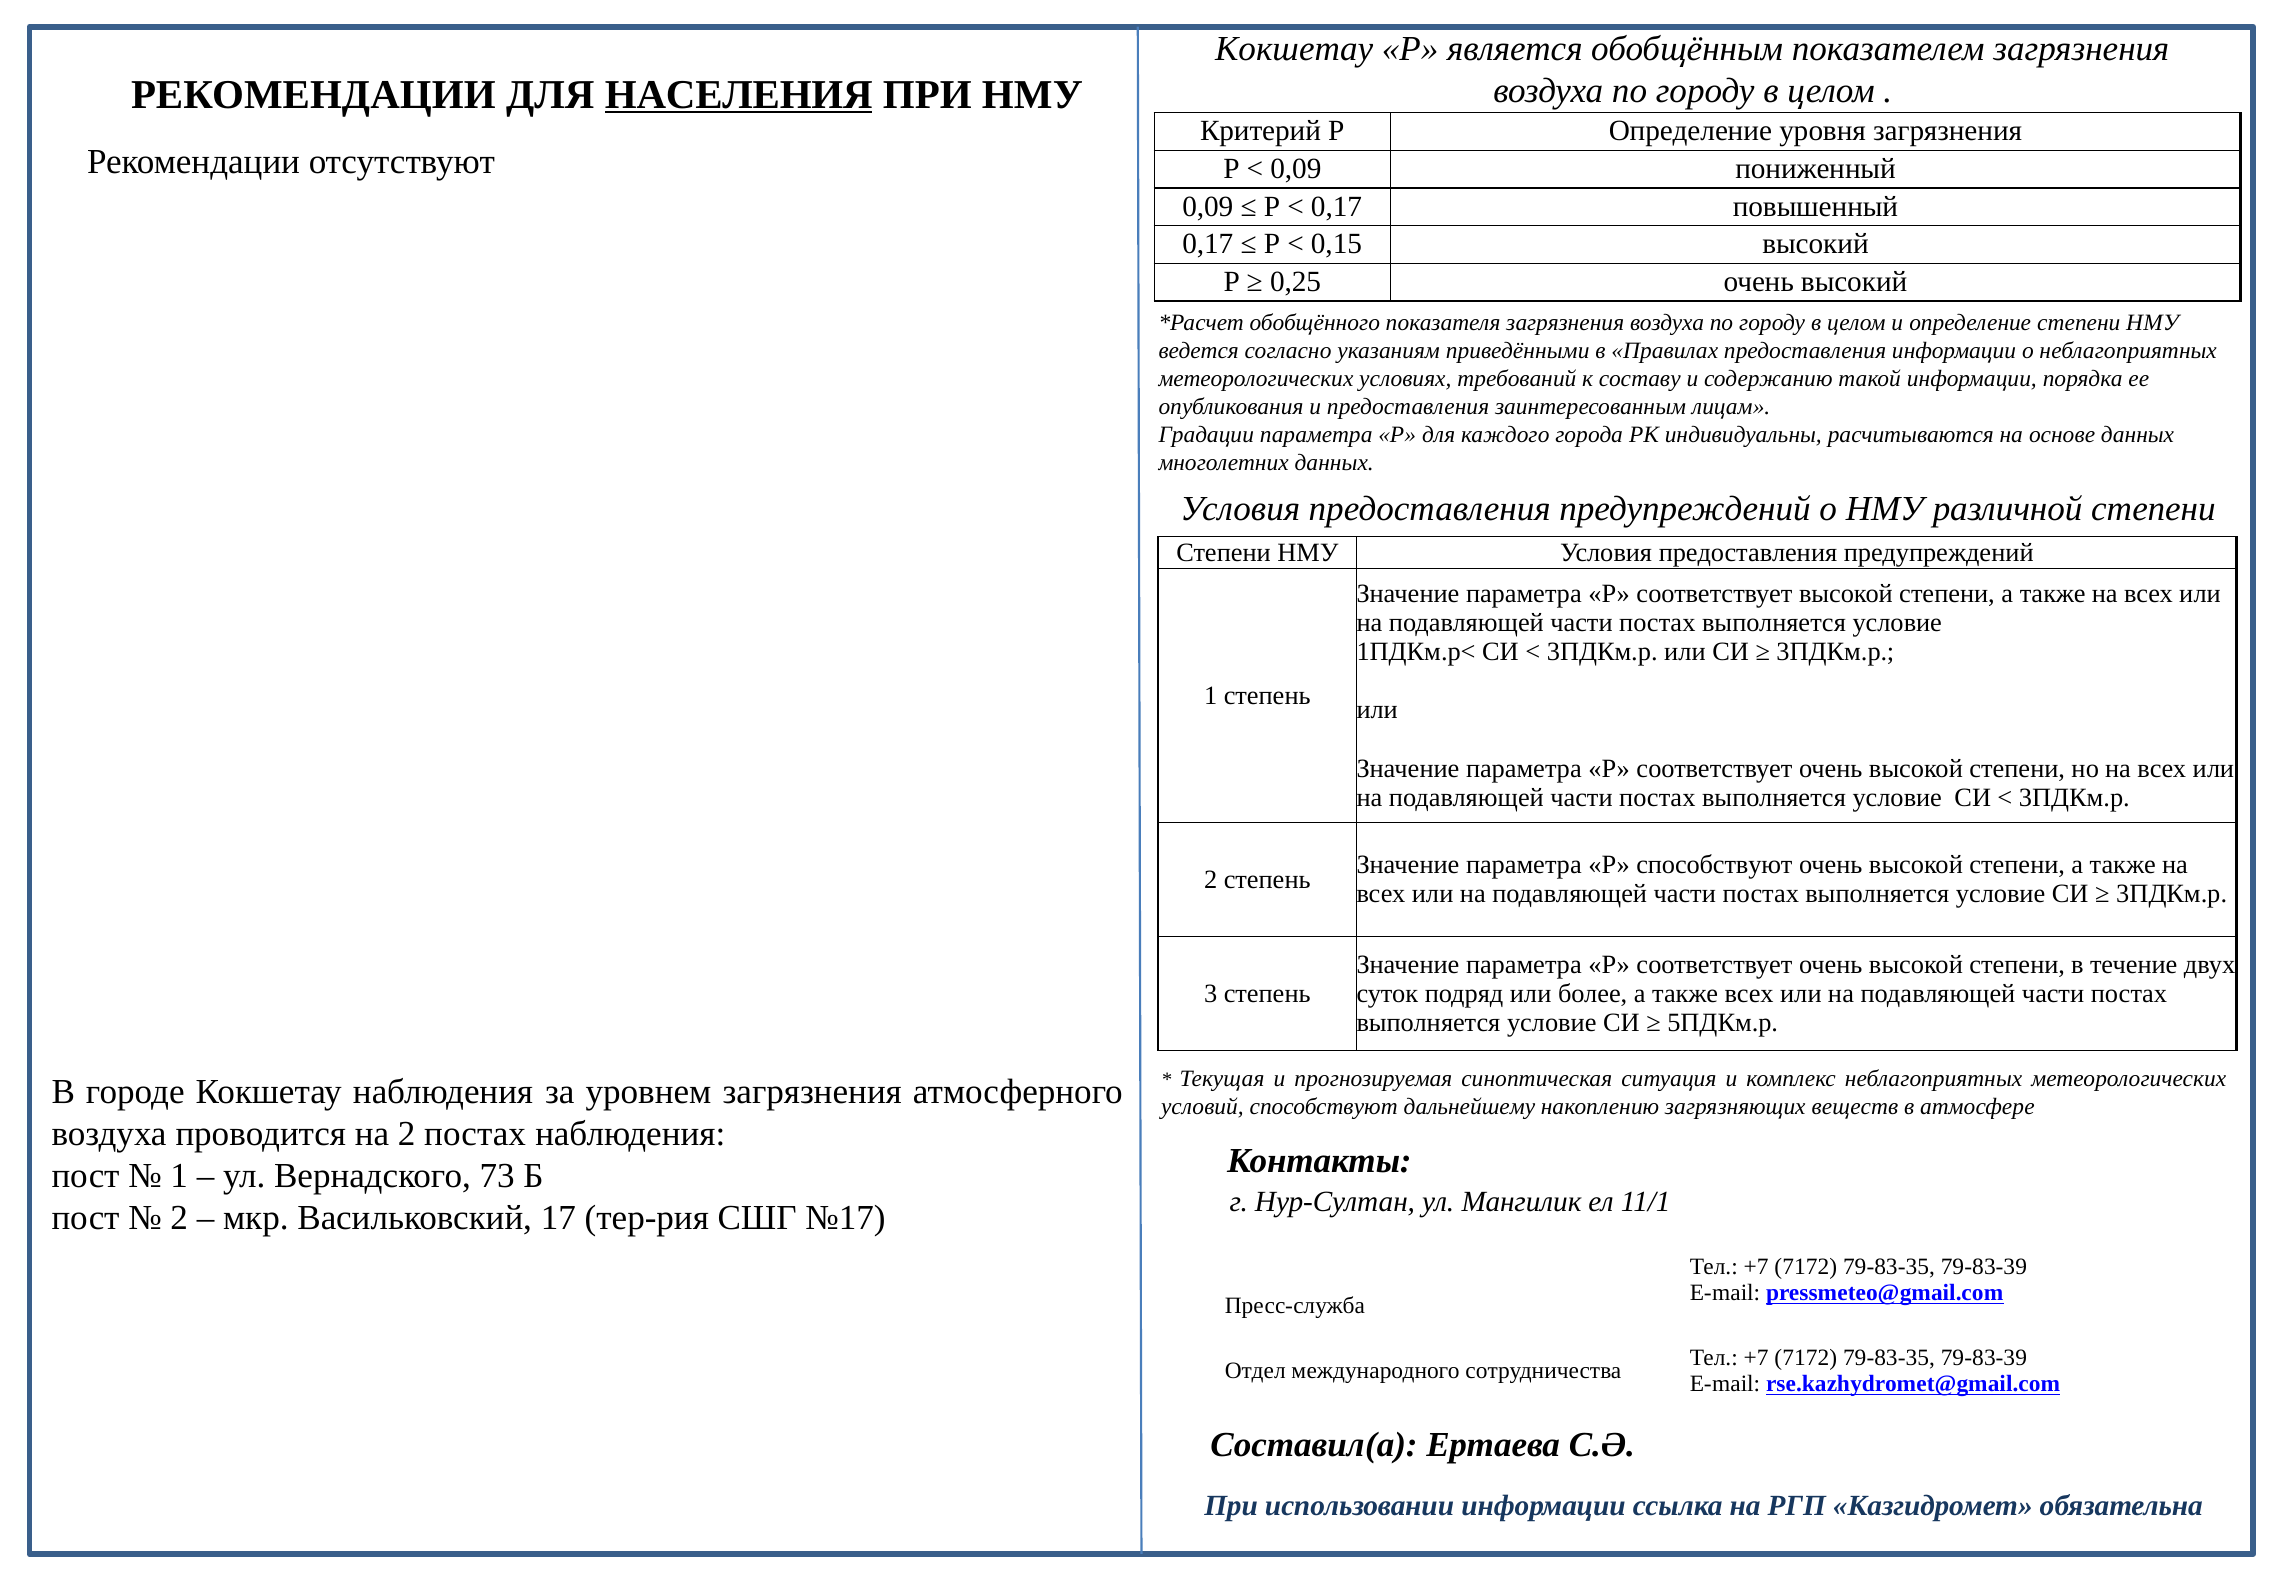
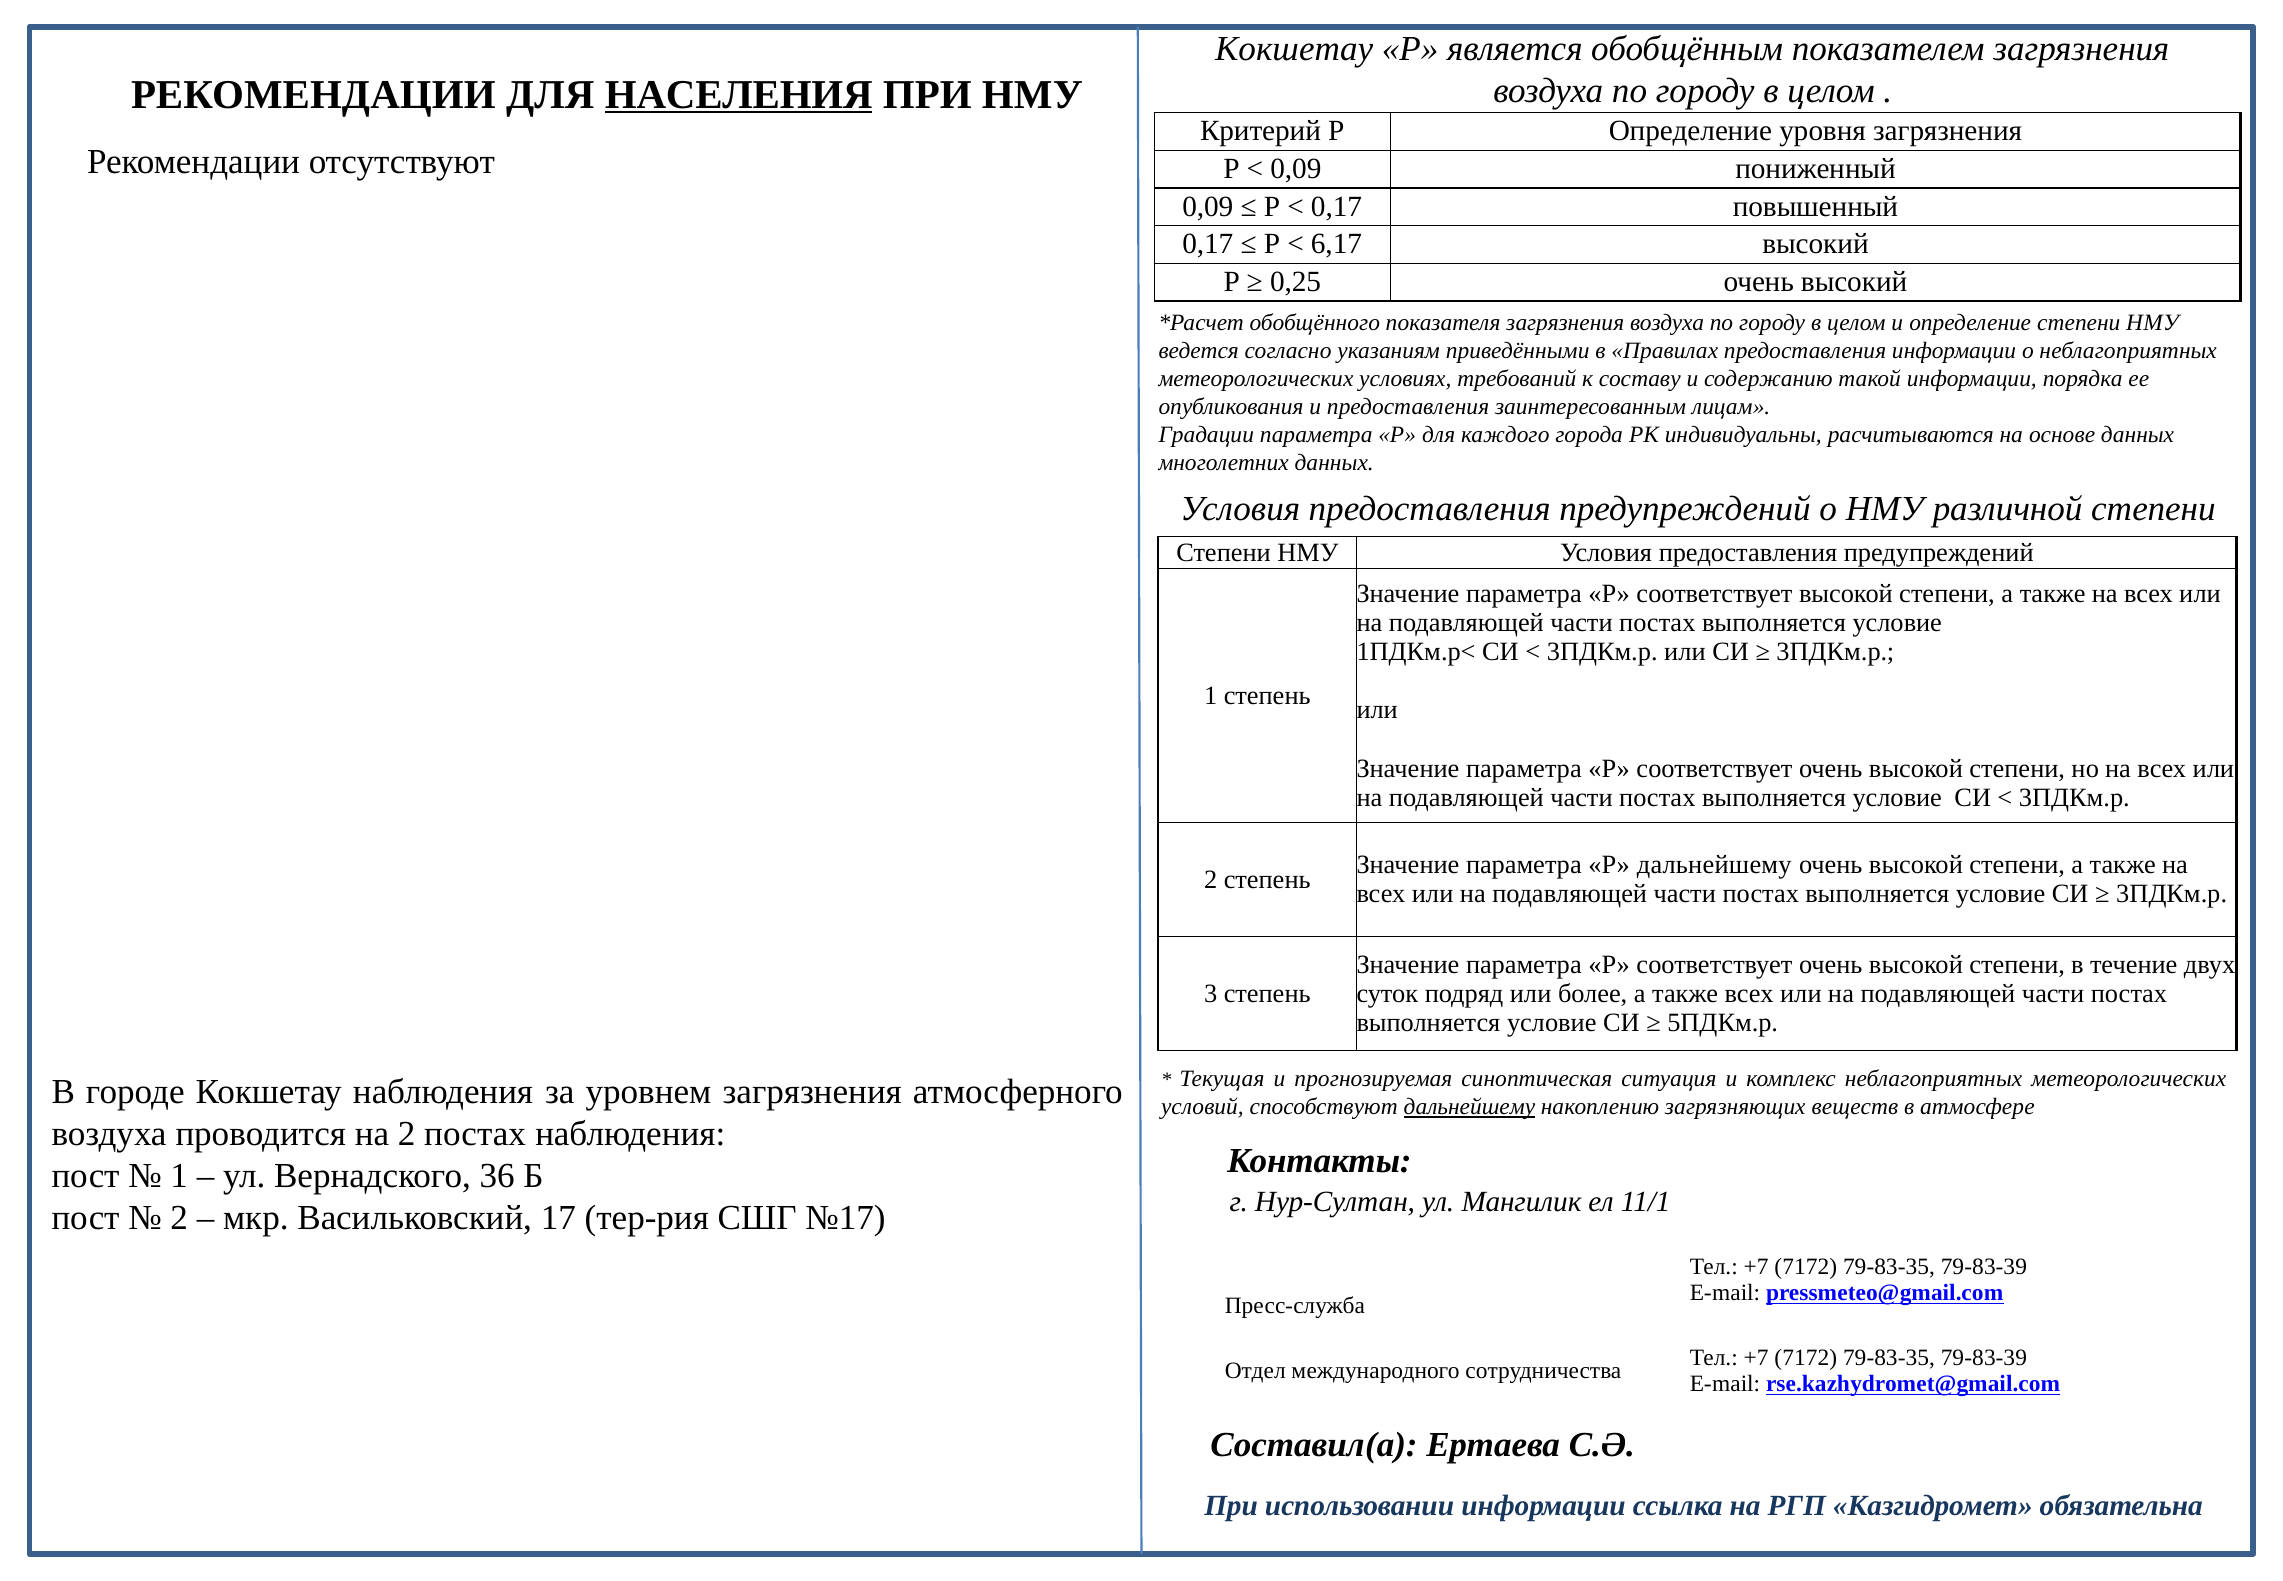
0,15: 0,15 -> 6,17
Р способствуют: способствуют -> дальнейшему
дальнейшему at (1469, 1106) underline: none -> present
73: 73 -> 36
